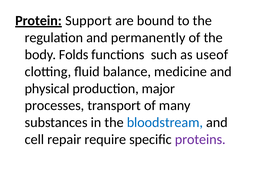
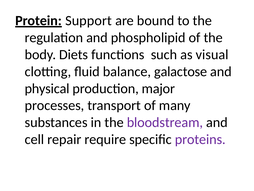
permanently: permanently -> phospholipid
Folds: Folds -> Diets
useof: useof -> visual
medicine: medicine -> galactose
bloodstream colour: blue -> purple
